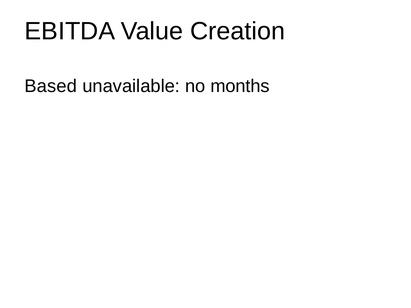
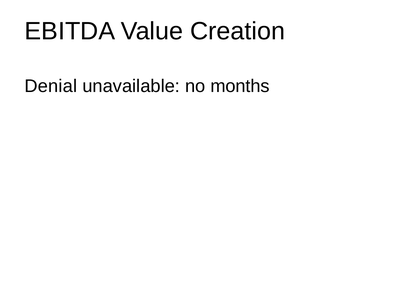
Based: Based -> Denial
